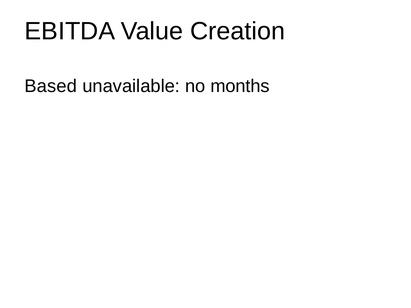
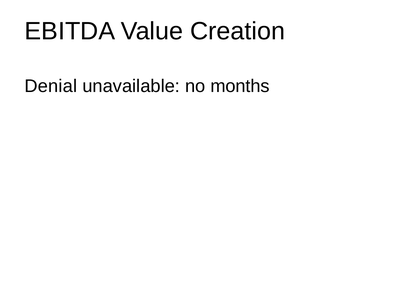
Based: Based -> Denial
